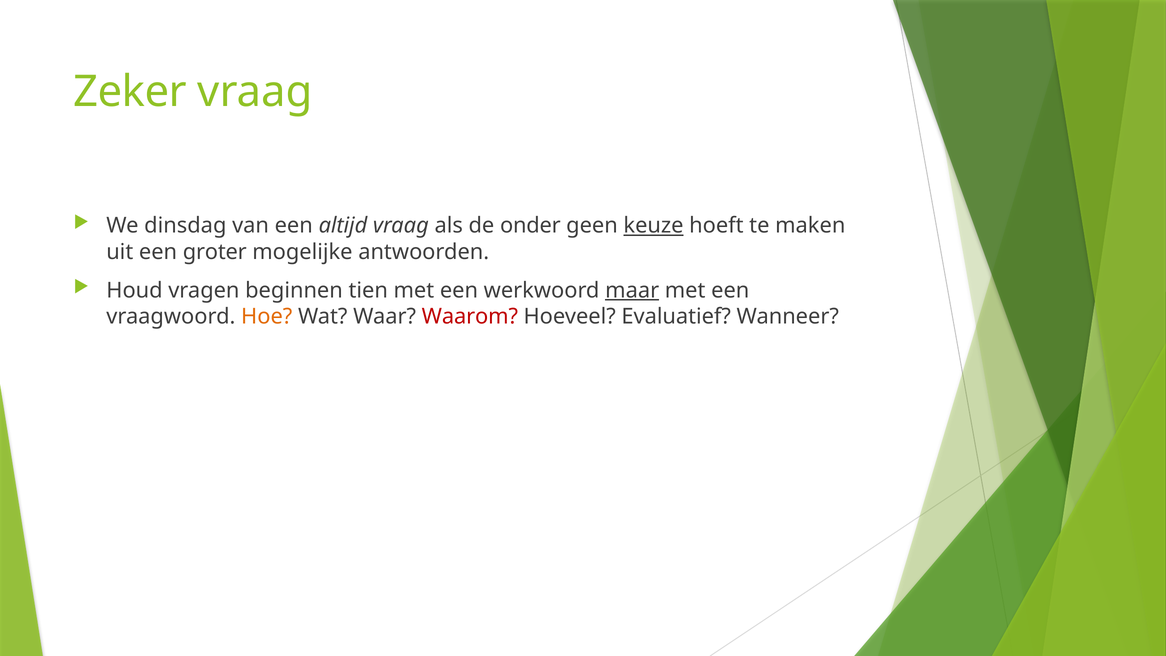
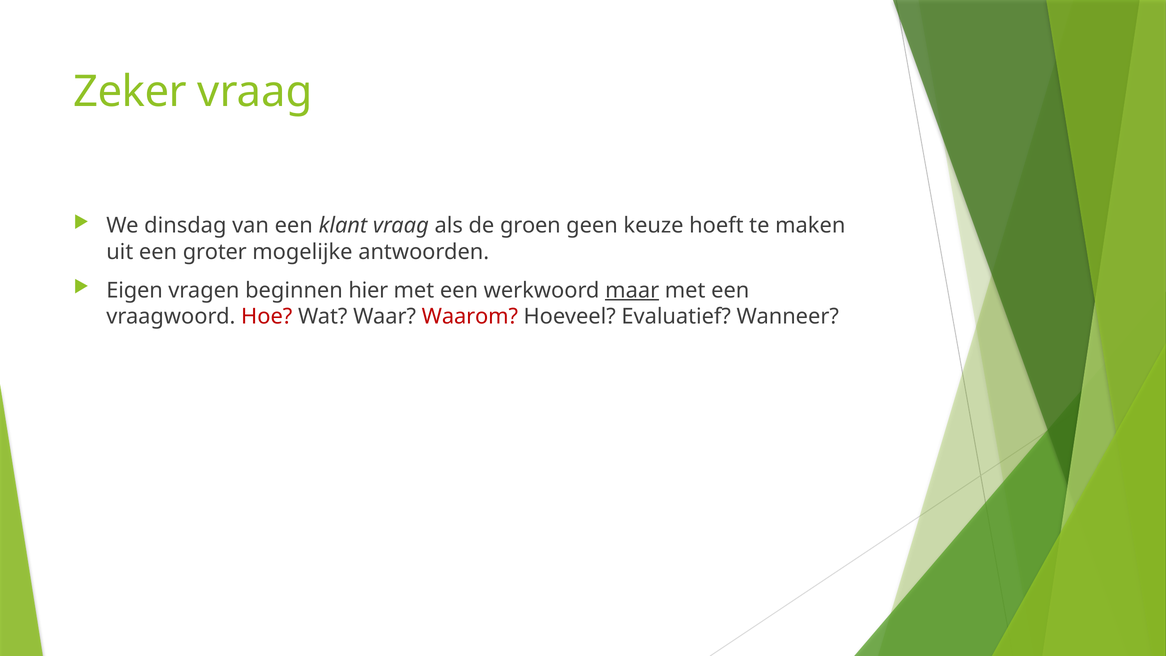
altijd: altijd -> klant
onder: onder -> groen
keuze underline: present -> none
Houd: Houd -> Eigen
tien: tien -> hier
Hoe colour: orange -> red
